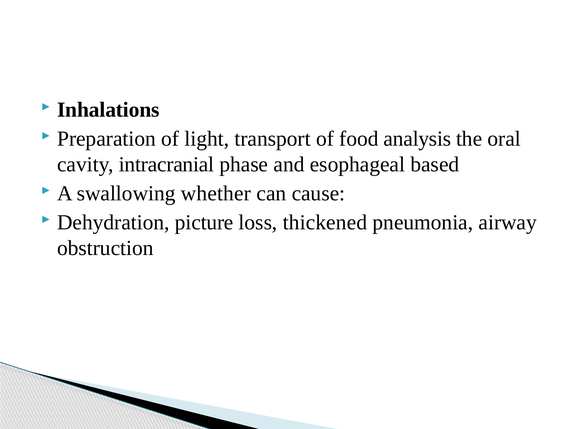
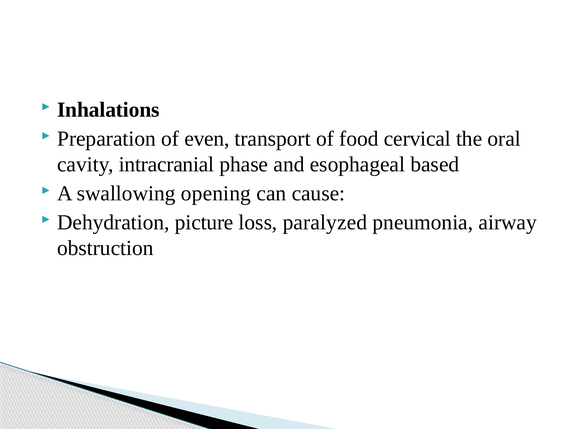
light: light -> even
analysis: analysis -> cervical
whether: whether -> opening
thickened: thickened -> paralyzed
